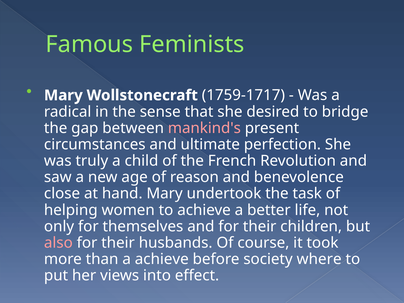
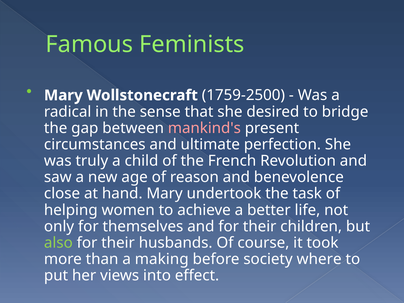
1759-1717: 1759-1717 -> 1759-2500
also colour: pink -> light green
a achieve: achieve -> making
